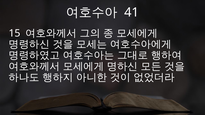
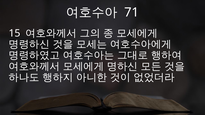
41: 41 -> 71
